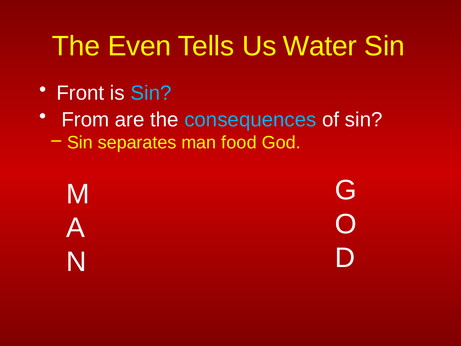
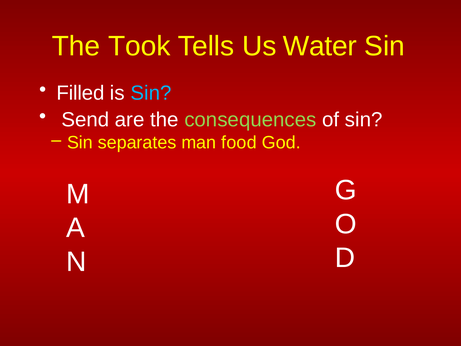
Even: Even -> Took
Front: Front -> Filled
From: From -> Send
consequences colour: light blue -> light green
